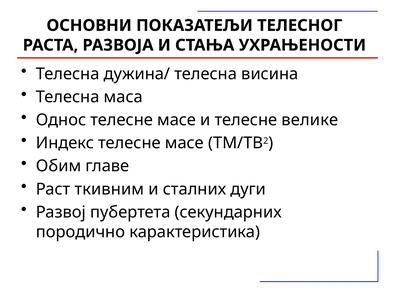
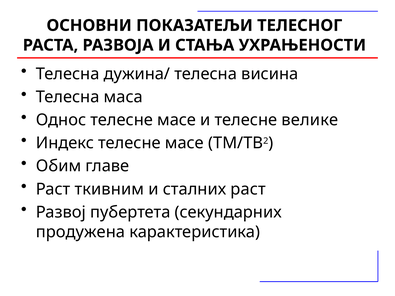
сталних дуги: дуги -> раст
породично: породично -> продужена
